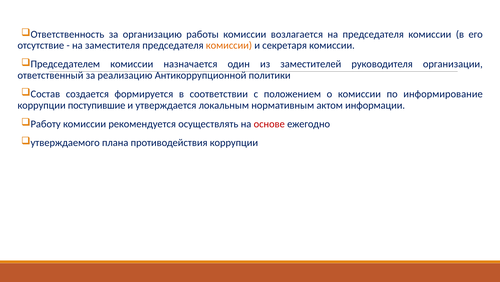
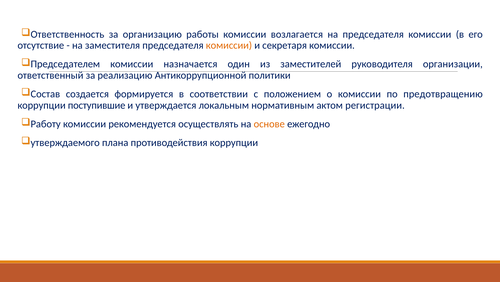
информирование: информирование -> предотвращению
информации: информации -> регистрации
основе colour: red -> orange
